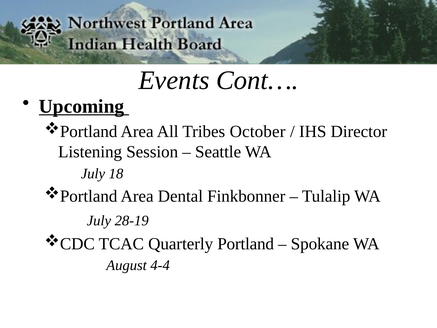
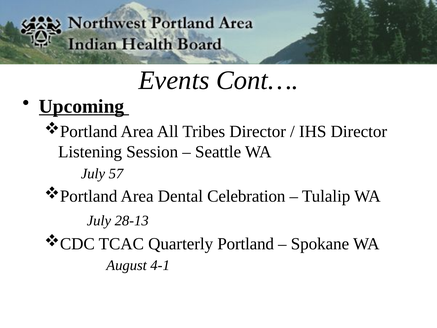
Tribes October: October -> Director
18: 18 -> 57
Finkbonner: Finkbonner -> Celebration
28-19: 28-19 -> 28-13
4-4: 4-4 -> 4-1
